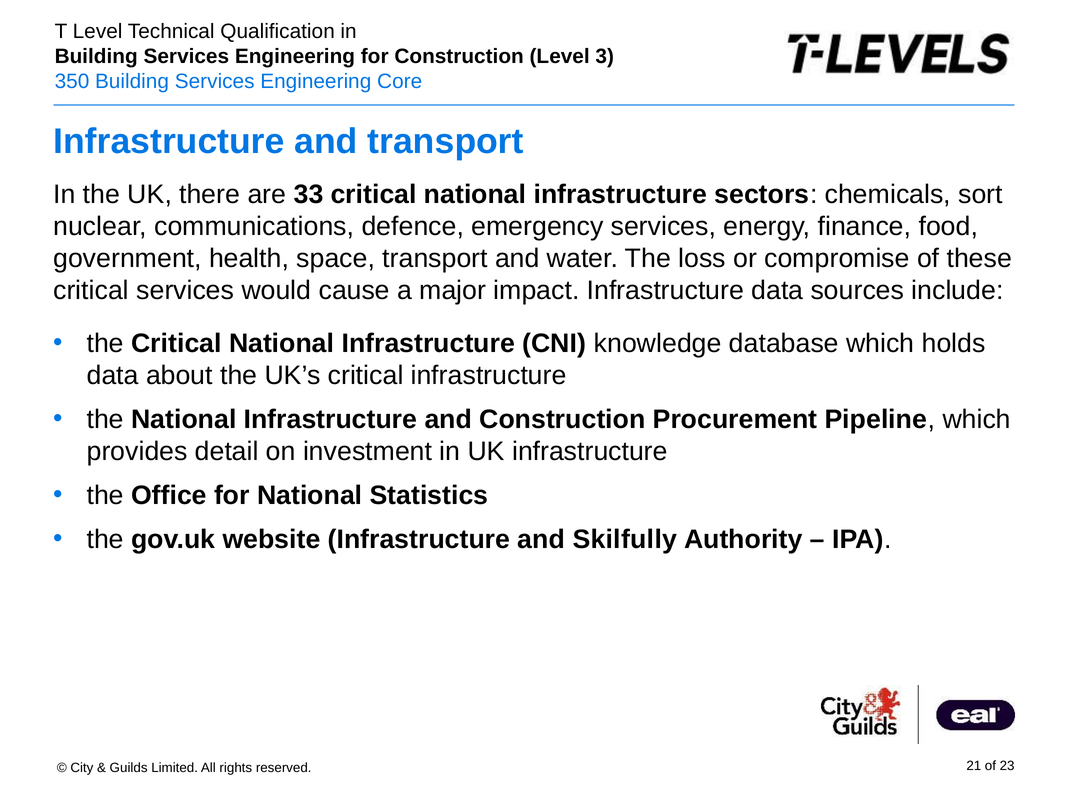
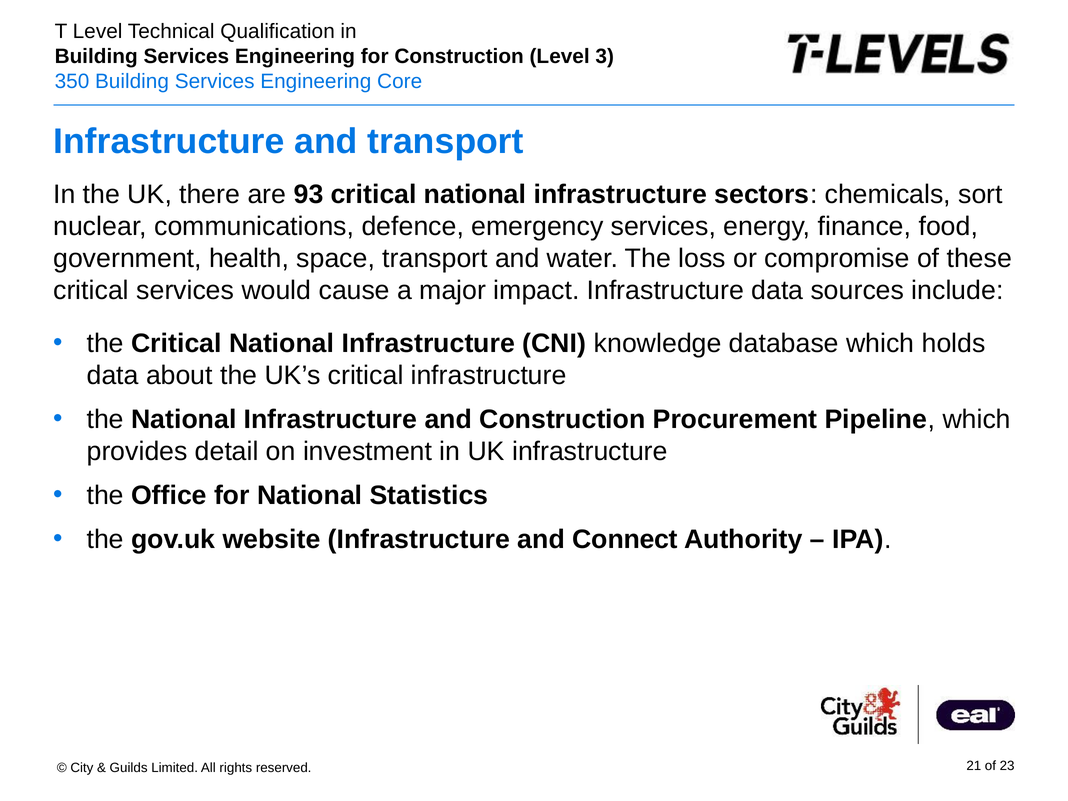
33: 33 -> 93
Skilfully: Skilfully -> Connect
